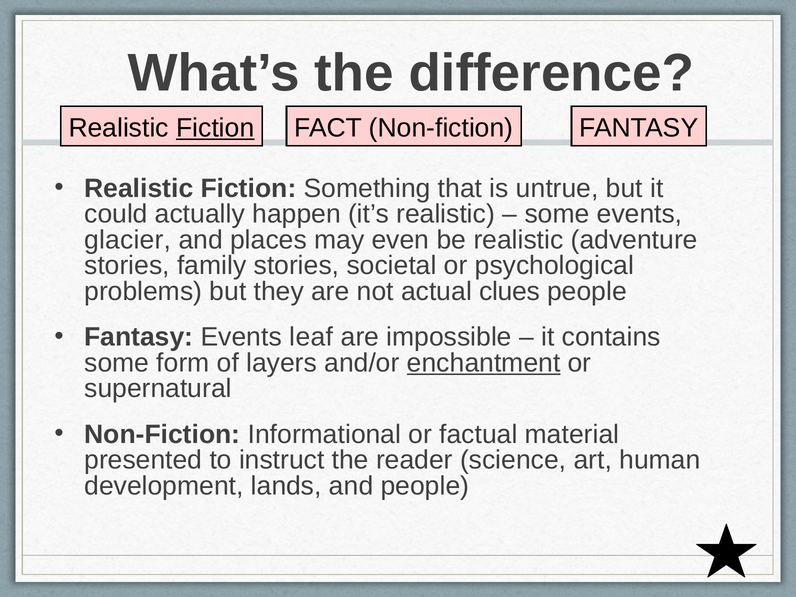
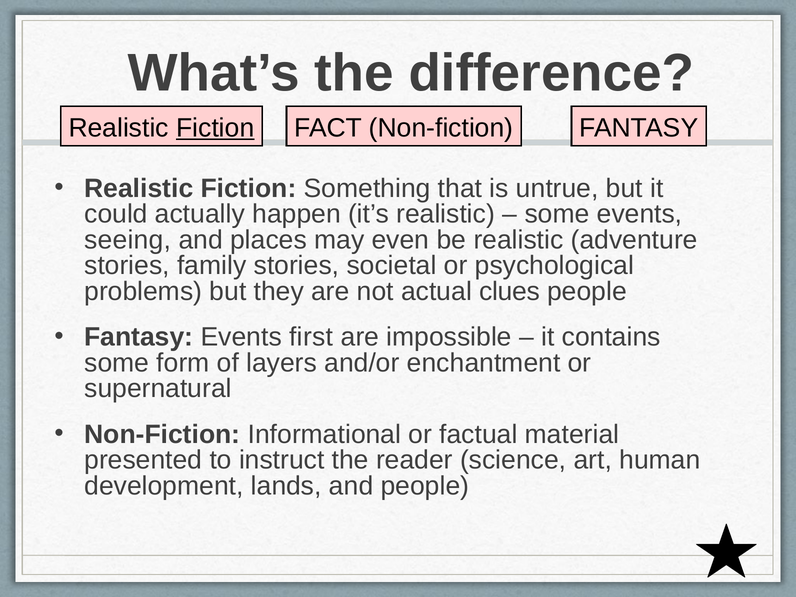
glacier: glacier -> seeing
leaf: leaf -> first
enchantment underline: present -> none
